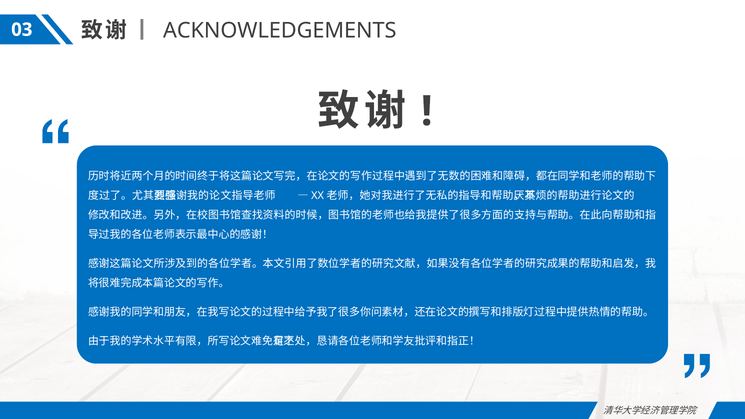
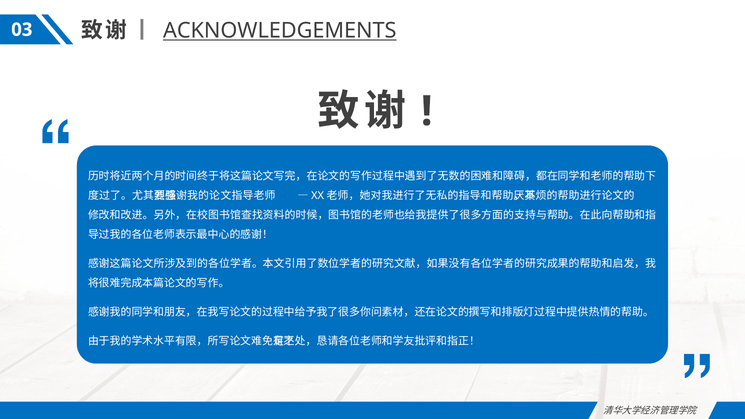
ACKNOWLEDGEMENTS underline: none -> present
